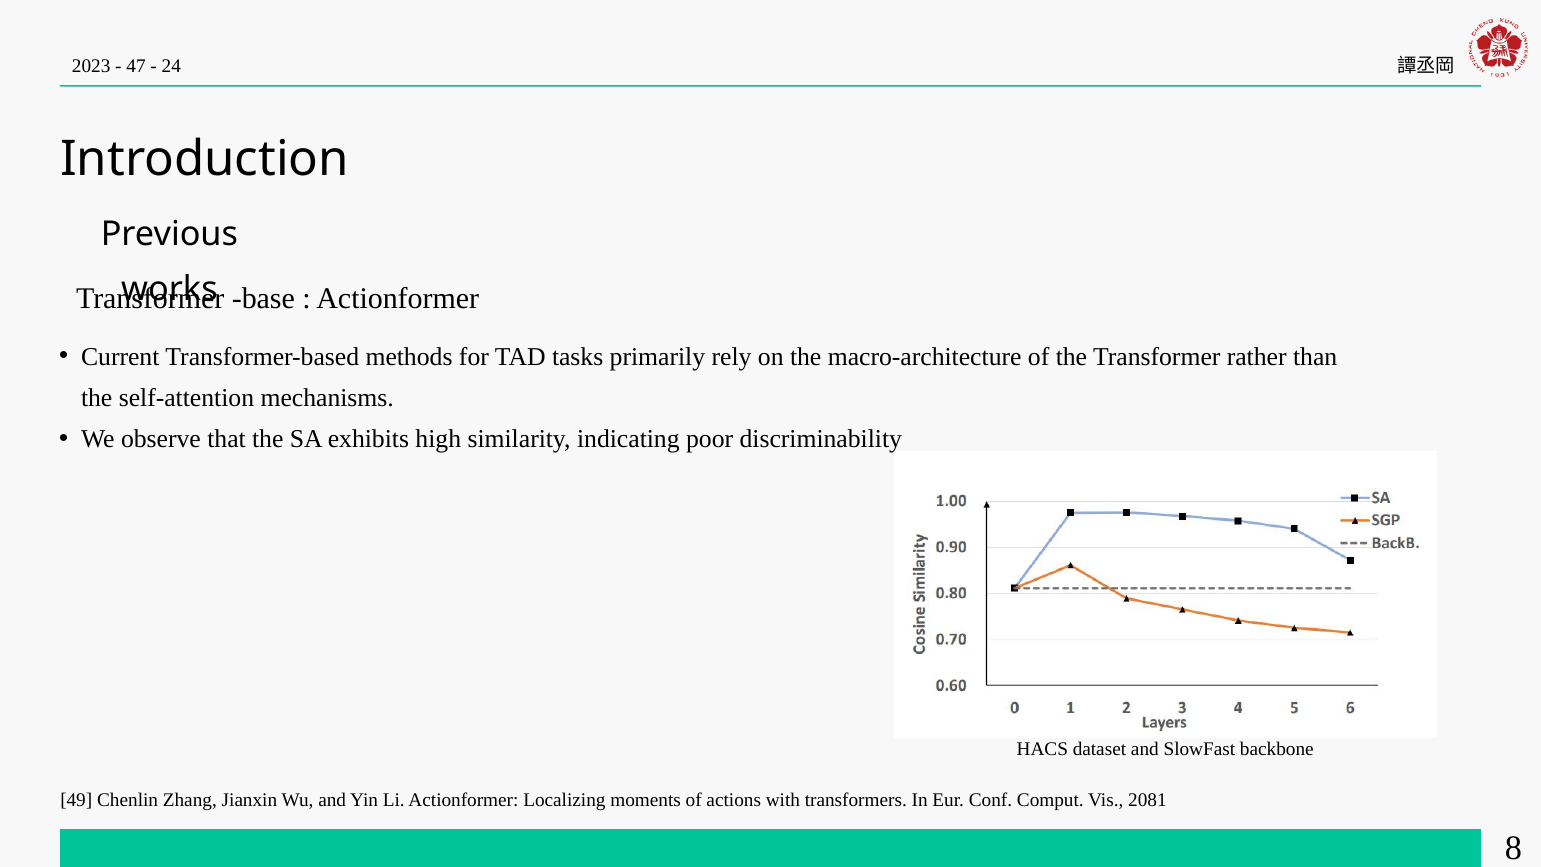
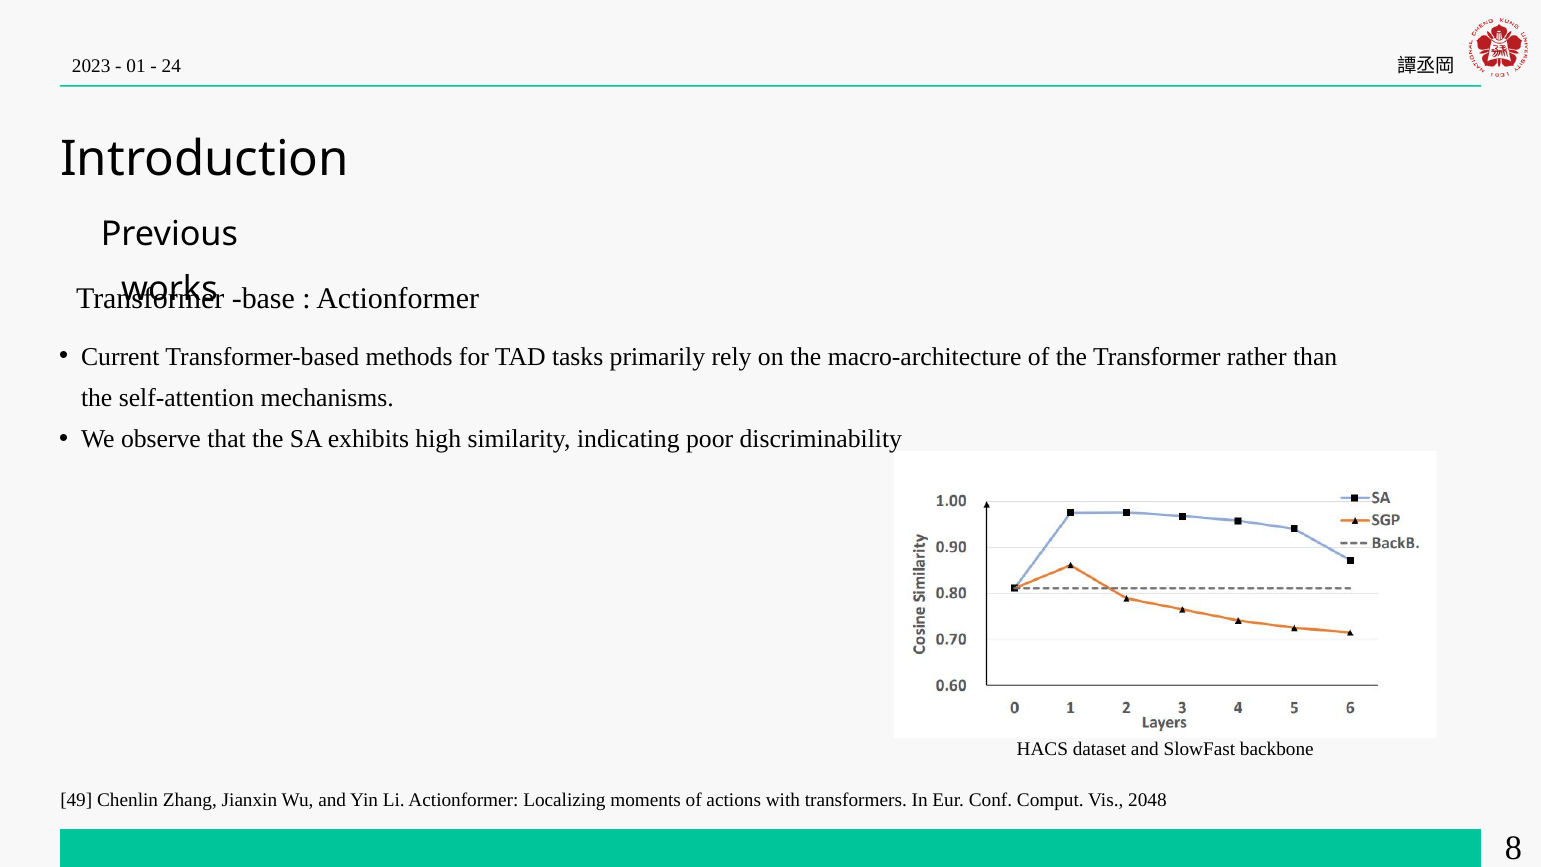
47: 47 -> 01
2081: 2081 -> 2048
